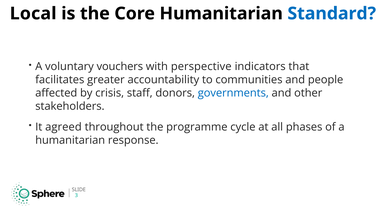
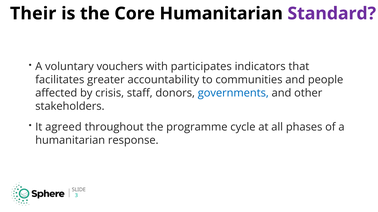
Local: Local -> Their
Standard colour: blue -> purple
perspective: perspective -> participates
